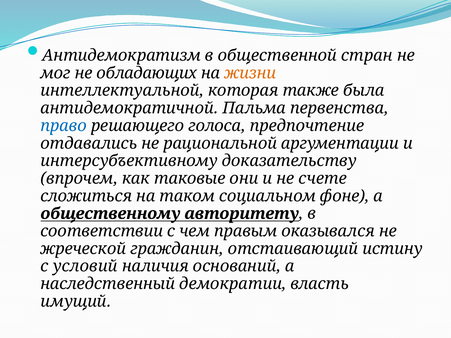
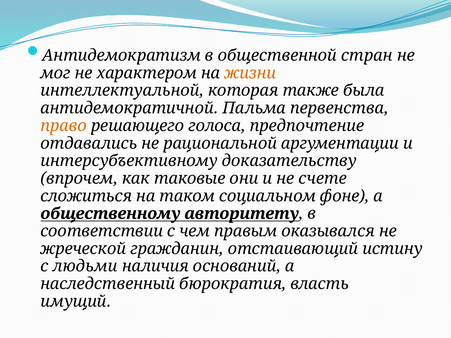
обладающих: обладающих -> характером
право colour: blue -> orange
условий: условий -> людьми
демократии: демократии -> бюрократия
